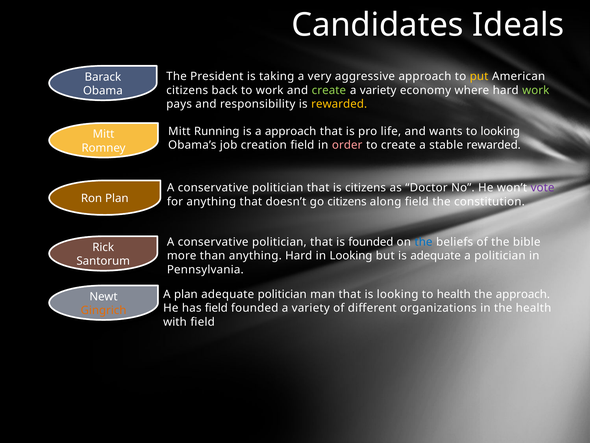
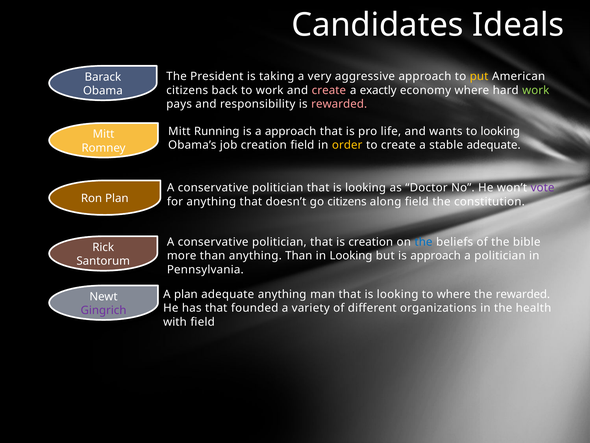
create at (329, 90) colour: light green -> pink
variety at (378, 90): variety -> exactly
rewarded at (339, 104) colour: yellow -> pink
order colour: pink -> yellow
stable rewarded: rewarded -> adequate
politician that is citizens: citizens -> looking
is founded: founded -> creation
anything Hard: Hard -> Than
is adequate: adequate -> approach
adequate politician: politician -> anything
to health: health -> where
the approach: approach -> rewarded
has field: field -> that
Gingrich colour: orange -> purple
